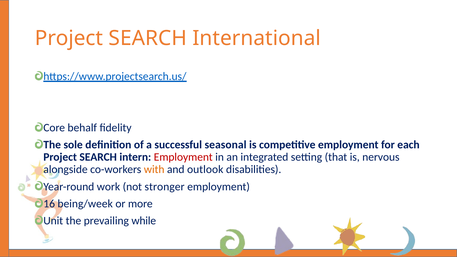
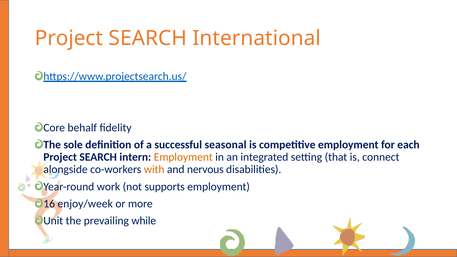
Employment at (183, 157) colour: red -> orange
nervous: nervous -> connect
outlook: outlook -> nervous
stronger: stronger -> supports
being/week: being/week -> enjoy/week
